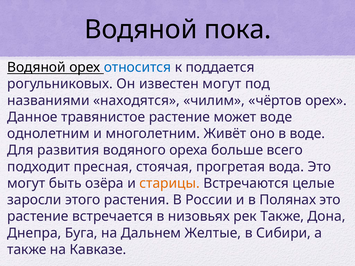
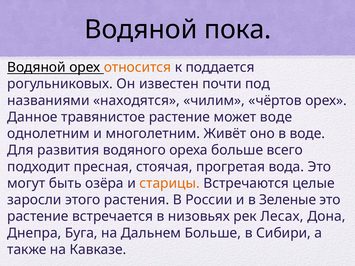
относится colour: blue -> orange
известен могут: могут -> почти
Полянах: Полянах -> Зеленые
рек Также: Также -> Лесах
Дальнем Желтые: Желтые -> Больше
